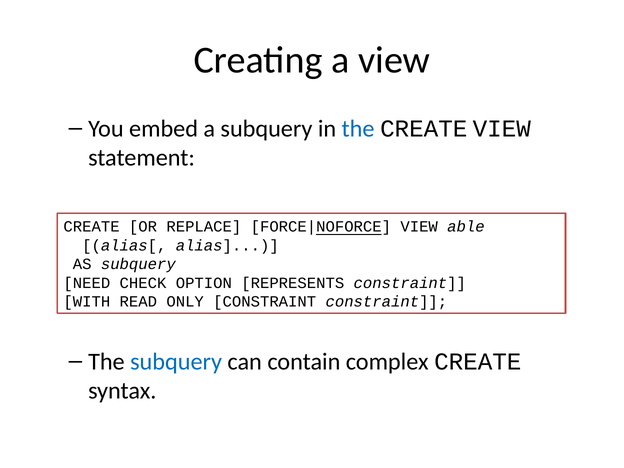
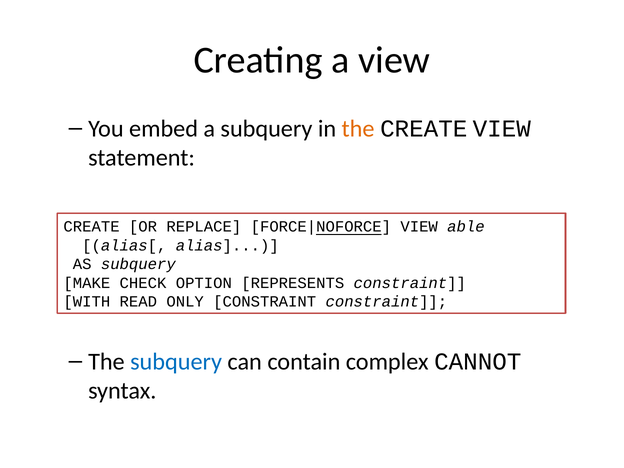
the at (358, 129) colour: blue -> orange
NEED: NEED -> MAKE
complex CREATE: CREATE -> CANNOT
